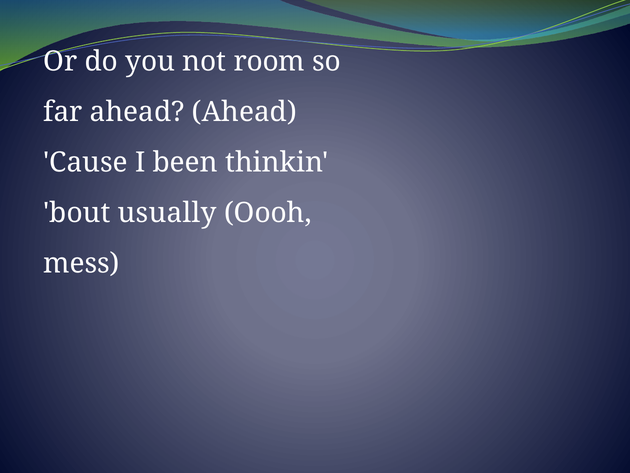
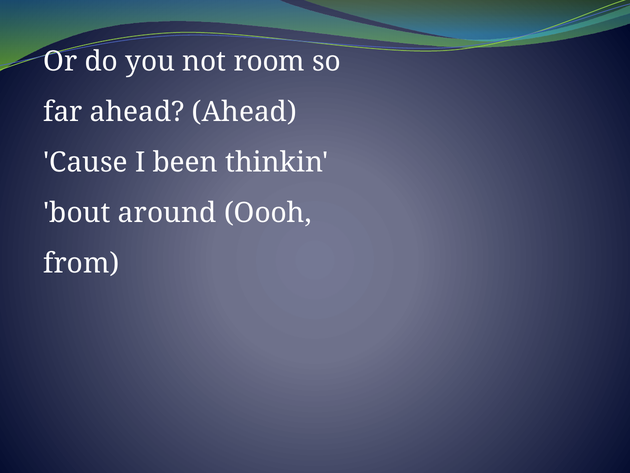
usually: usually -> around
mess: mess -> from
